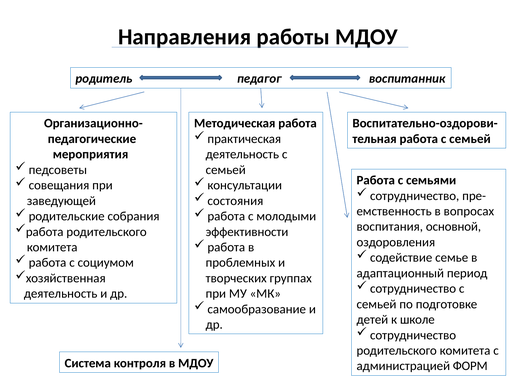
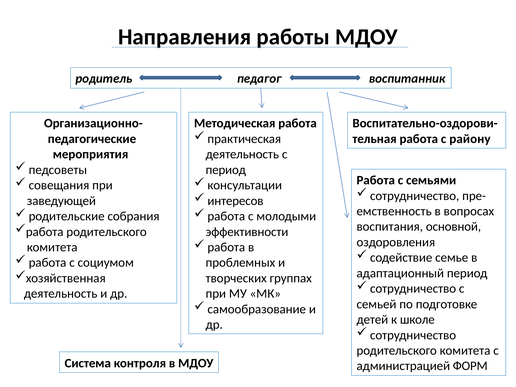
работа с семьей: семьей -> району
семьей at (226, 170): семьей -> период
состояния: состояния -> интересов
